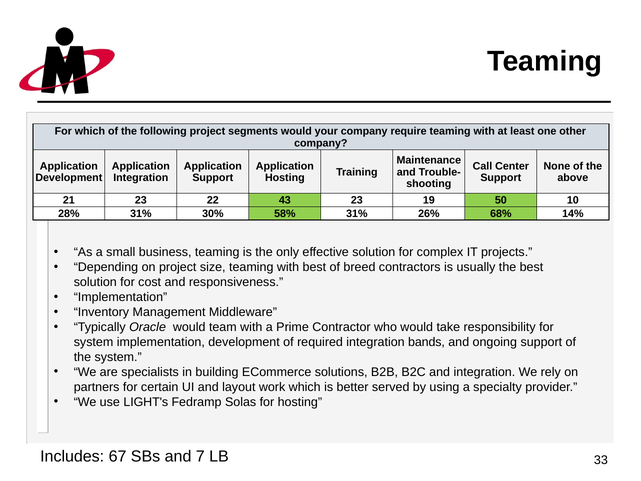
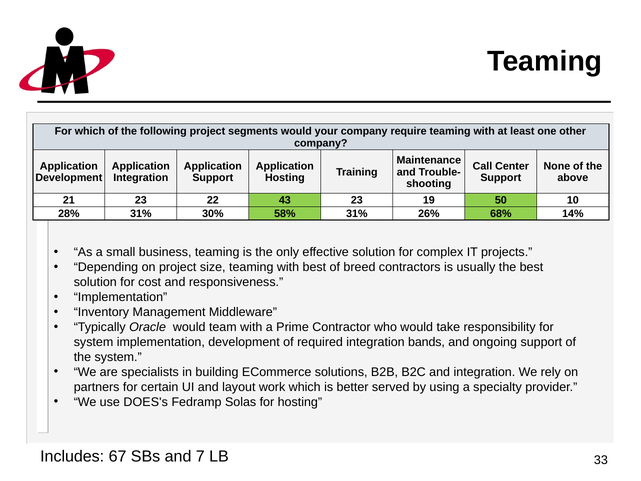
LIGHT's: LIGHT's -> DOES's
